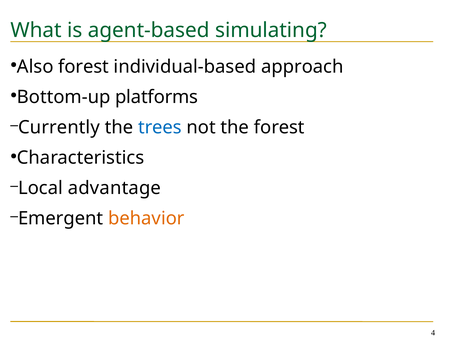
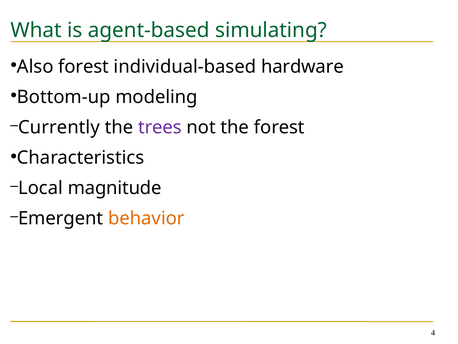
approach: approach -> hardware
platforms: platforms -> modeling
trees colour: blue -> purple
advantage: advantage -> magnitude
